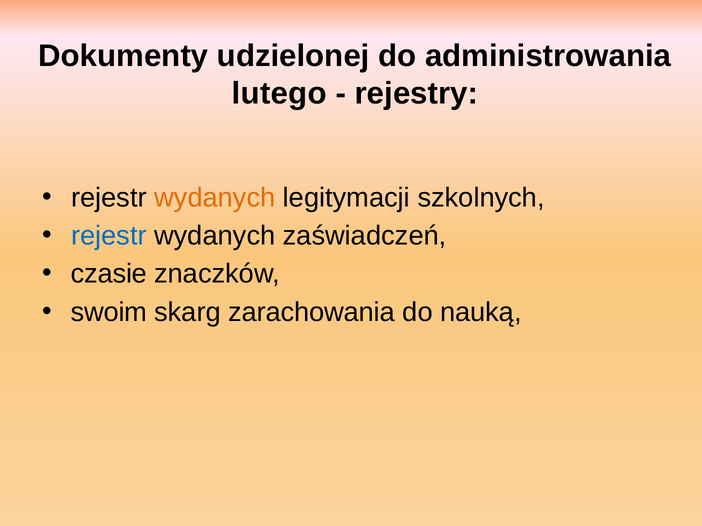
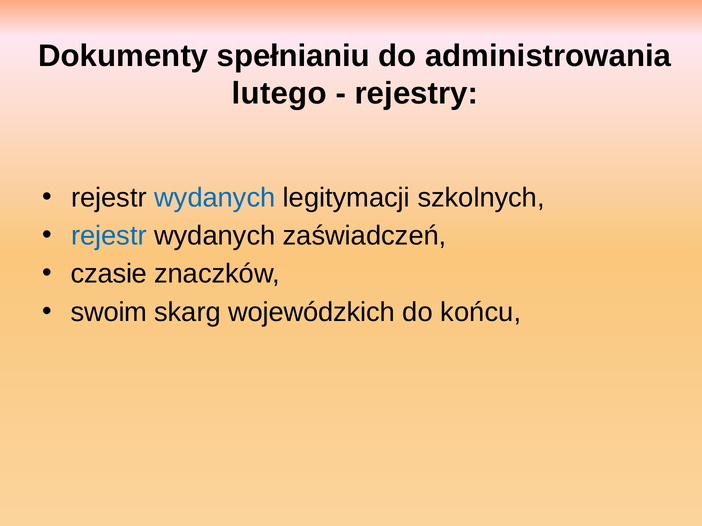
udzielonej: udzielonej -> spełnianiu
wydanych at (215, 198) colour: orange -> blue
zarachowania: zarachowania -> wojewódzkich
nauką: nauką -> końcu
